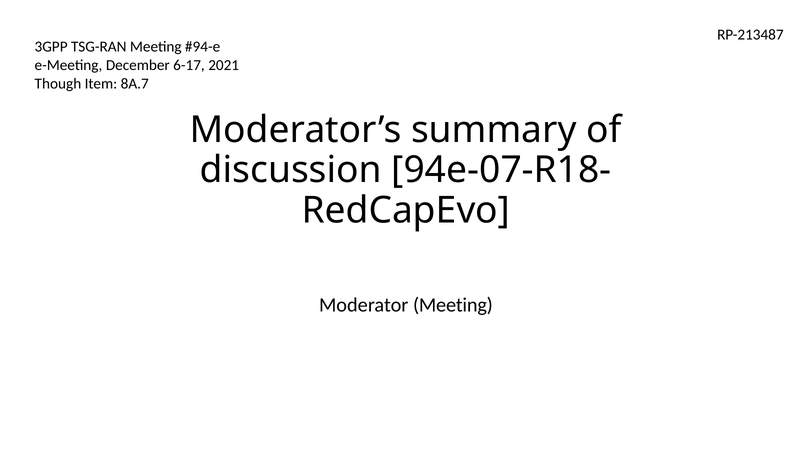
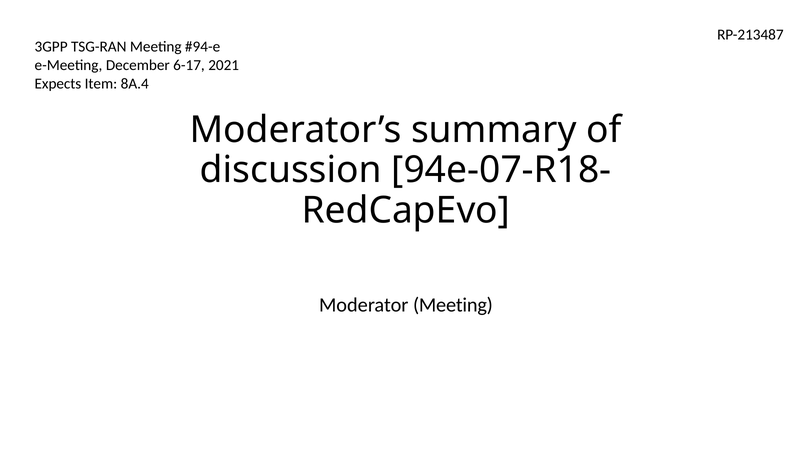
Though: Though -> Expects
8A.7: 8A.7 -> 8A.4
